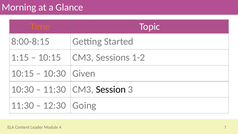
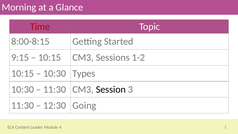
Time colour: orange -> red
1:15: 1:15 -> 9:15
Given: Given -> Types
